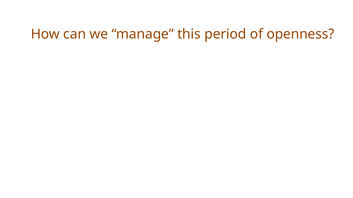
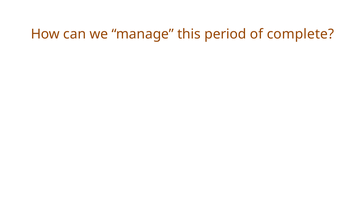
openness: openness -> complete
